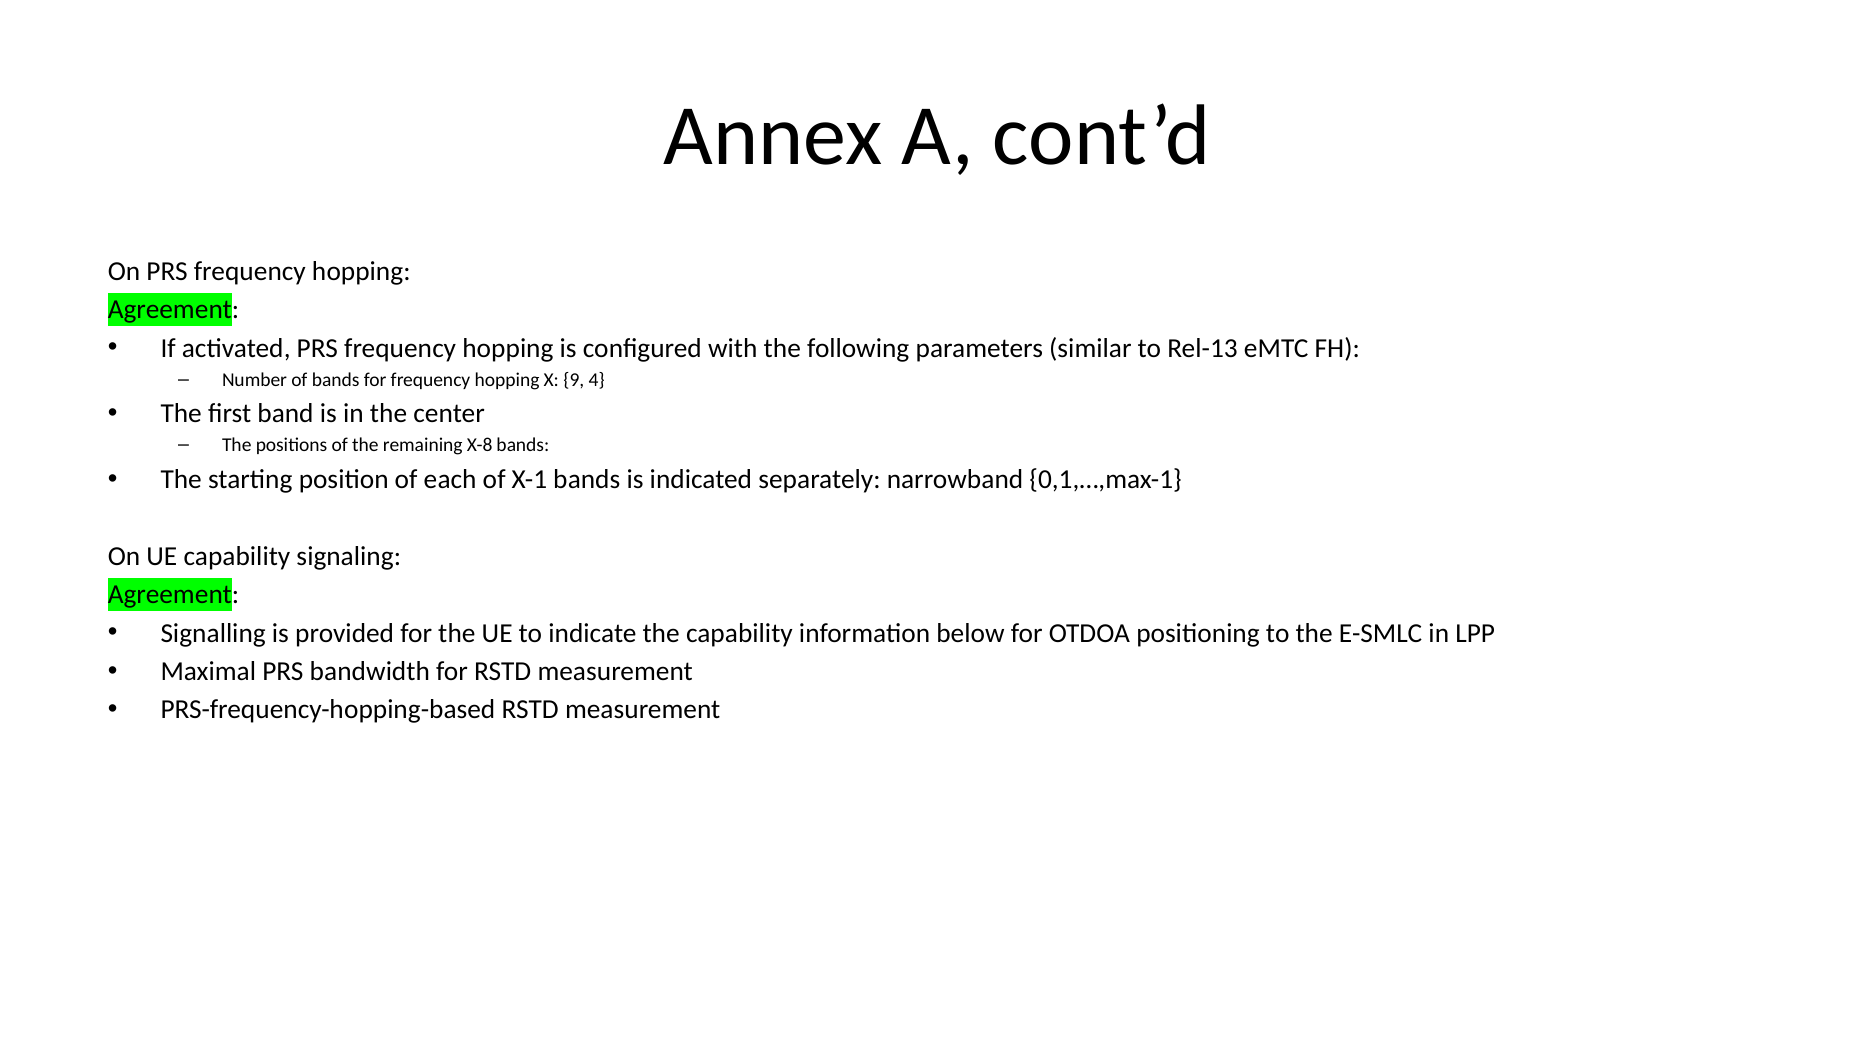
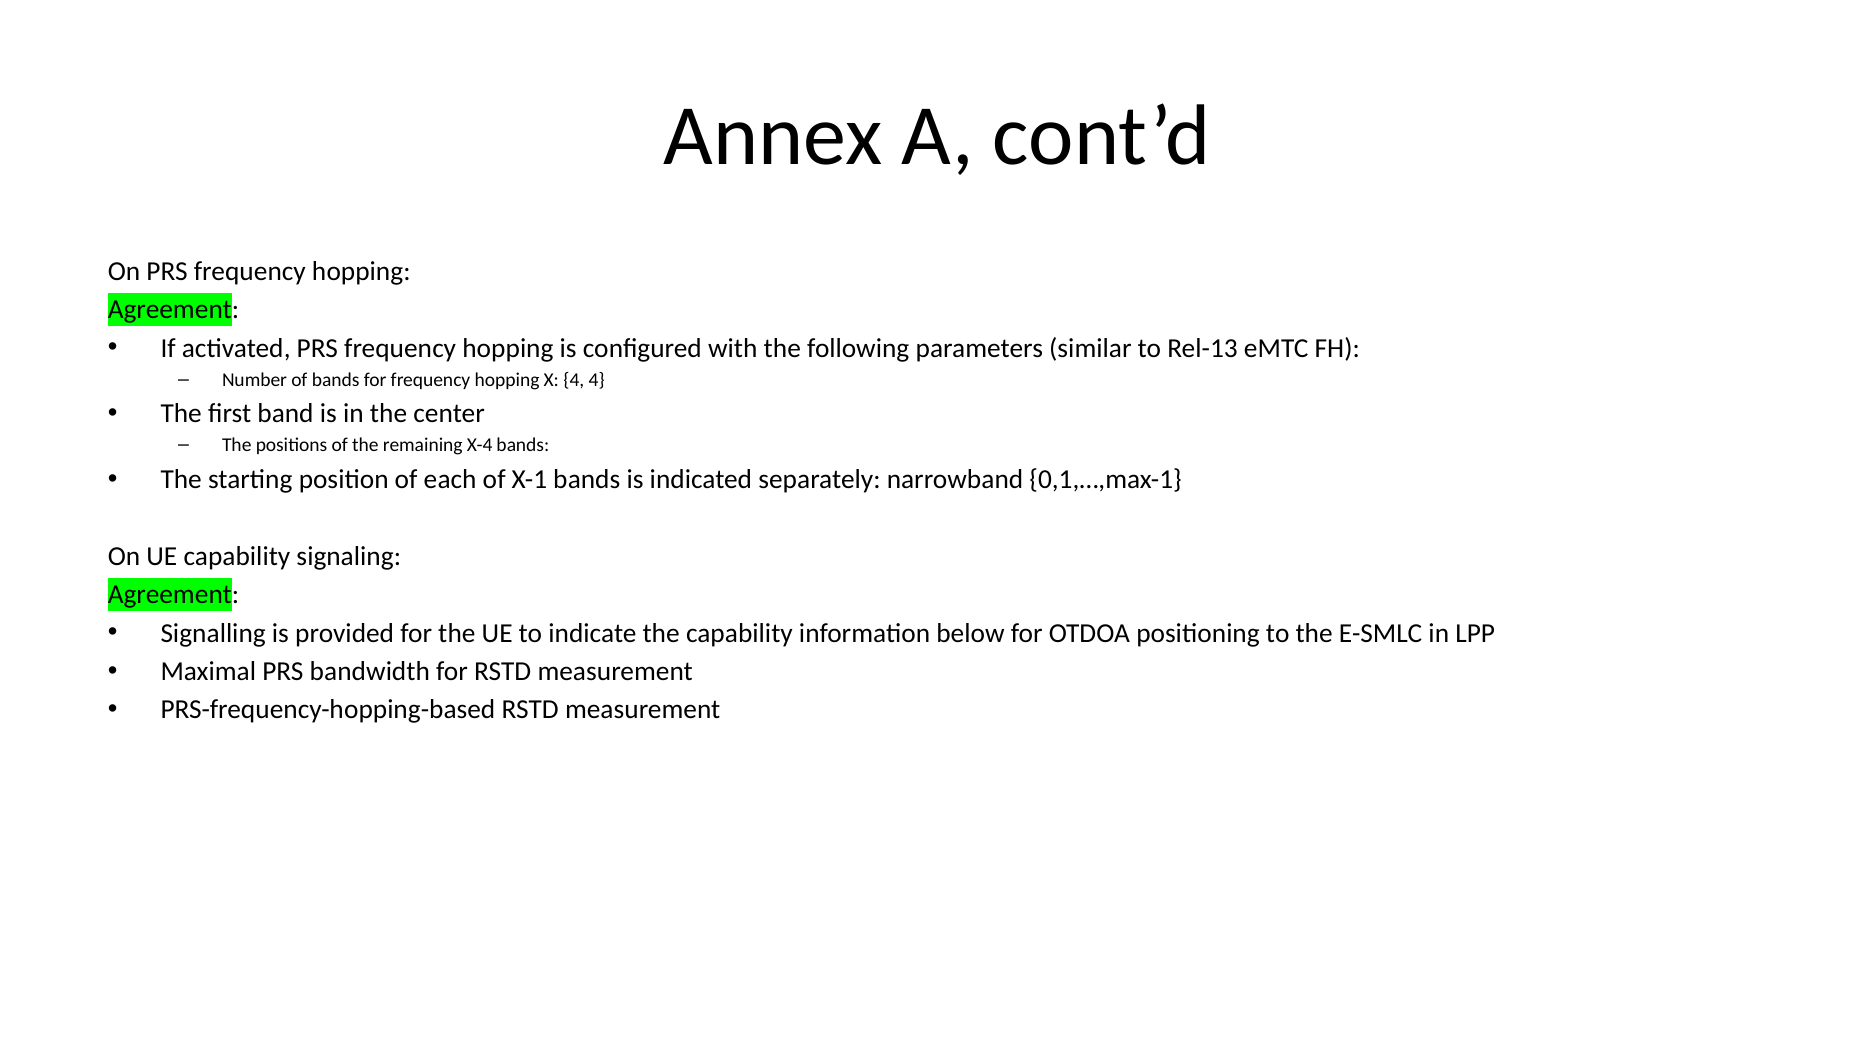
X 9: 9 -> 4
X-8: X-8 -> X-4
